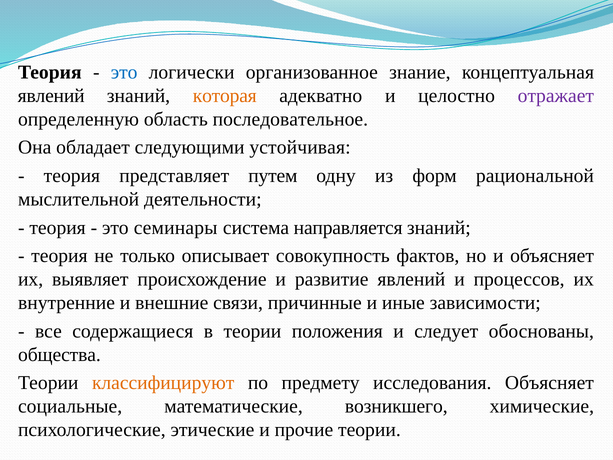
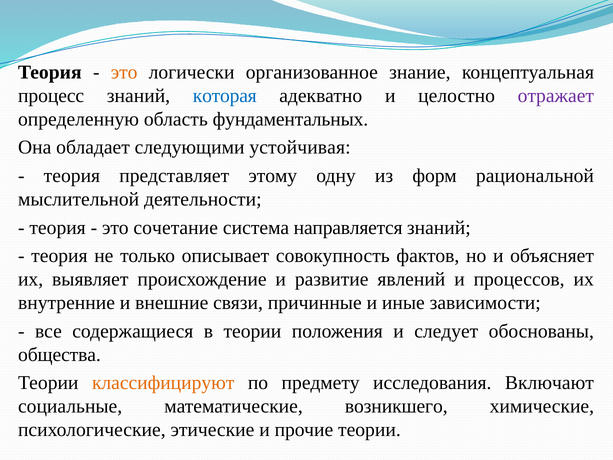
это at (124, 72) colour: blue -> orange
явлений at (51, 96): явлений -> процесс
которая colour: orange -> blue
последовательное: последовательное -> фундаментальных
путем: путем -> этому
семинары: семинары -> сочетание
исследования Объясняет: Объясняет -> Включают
